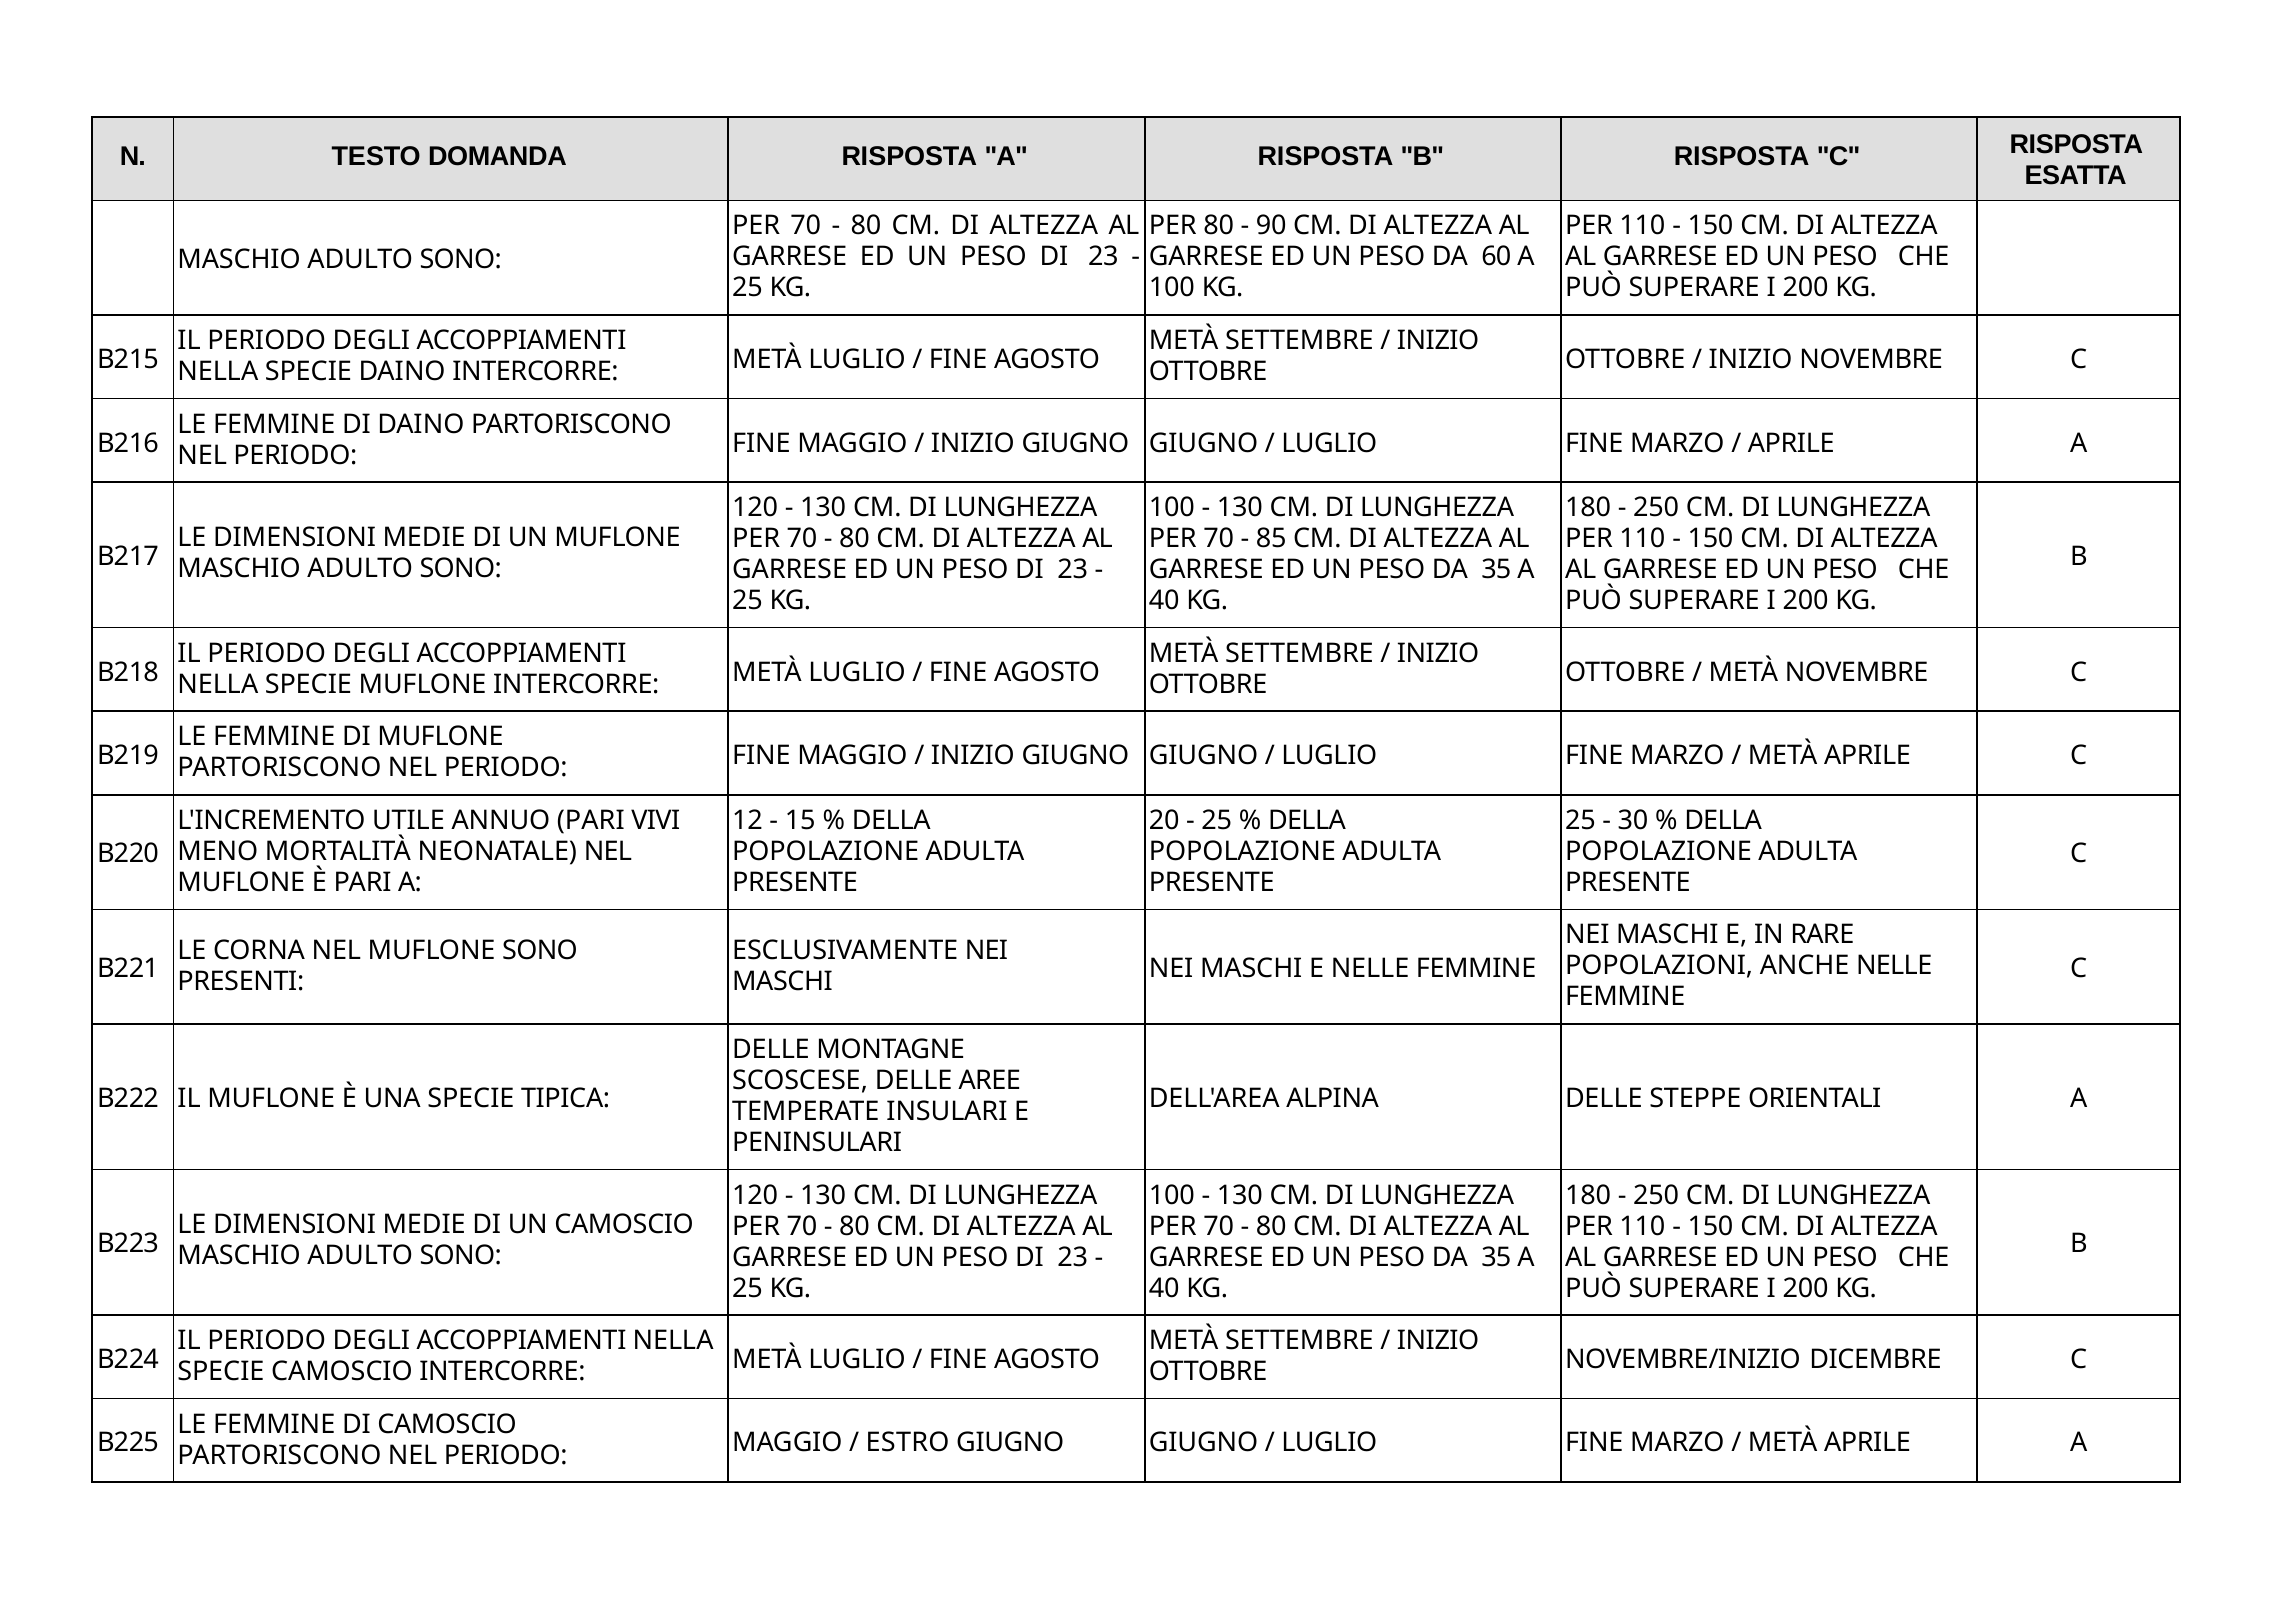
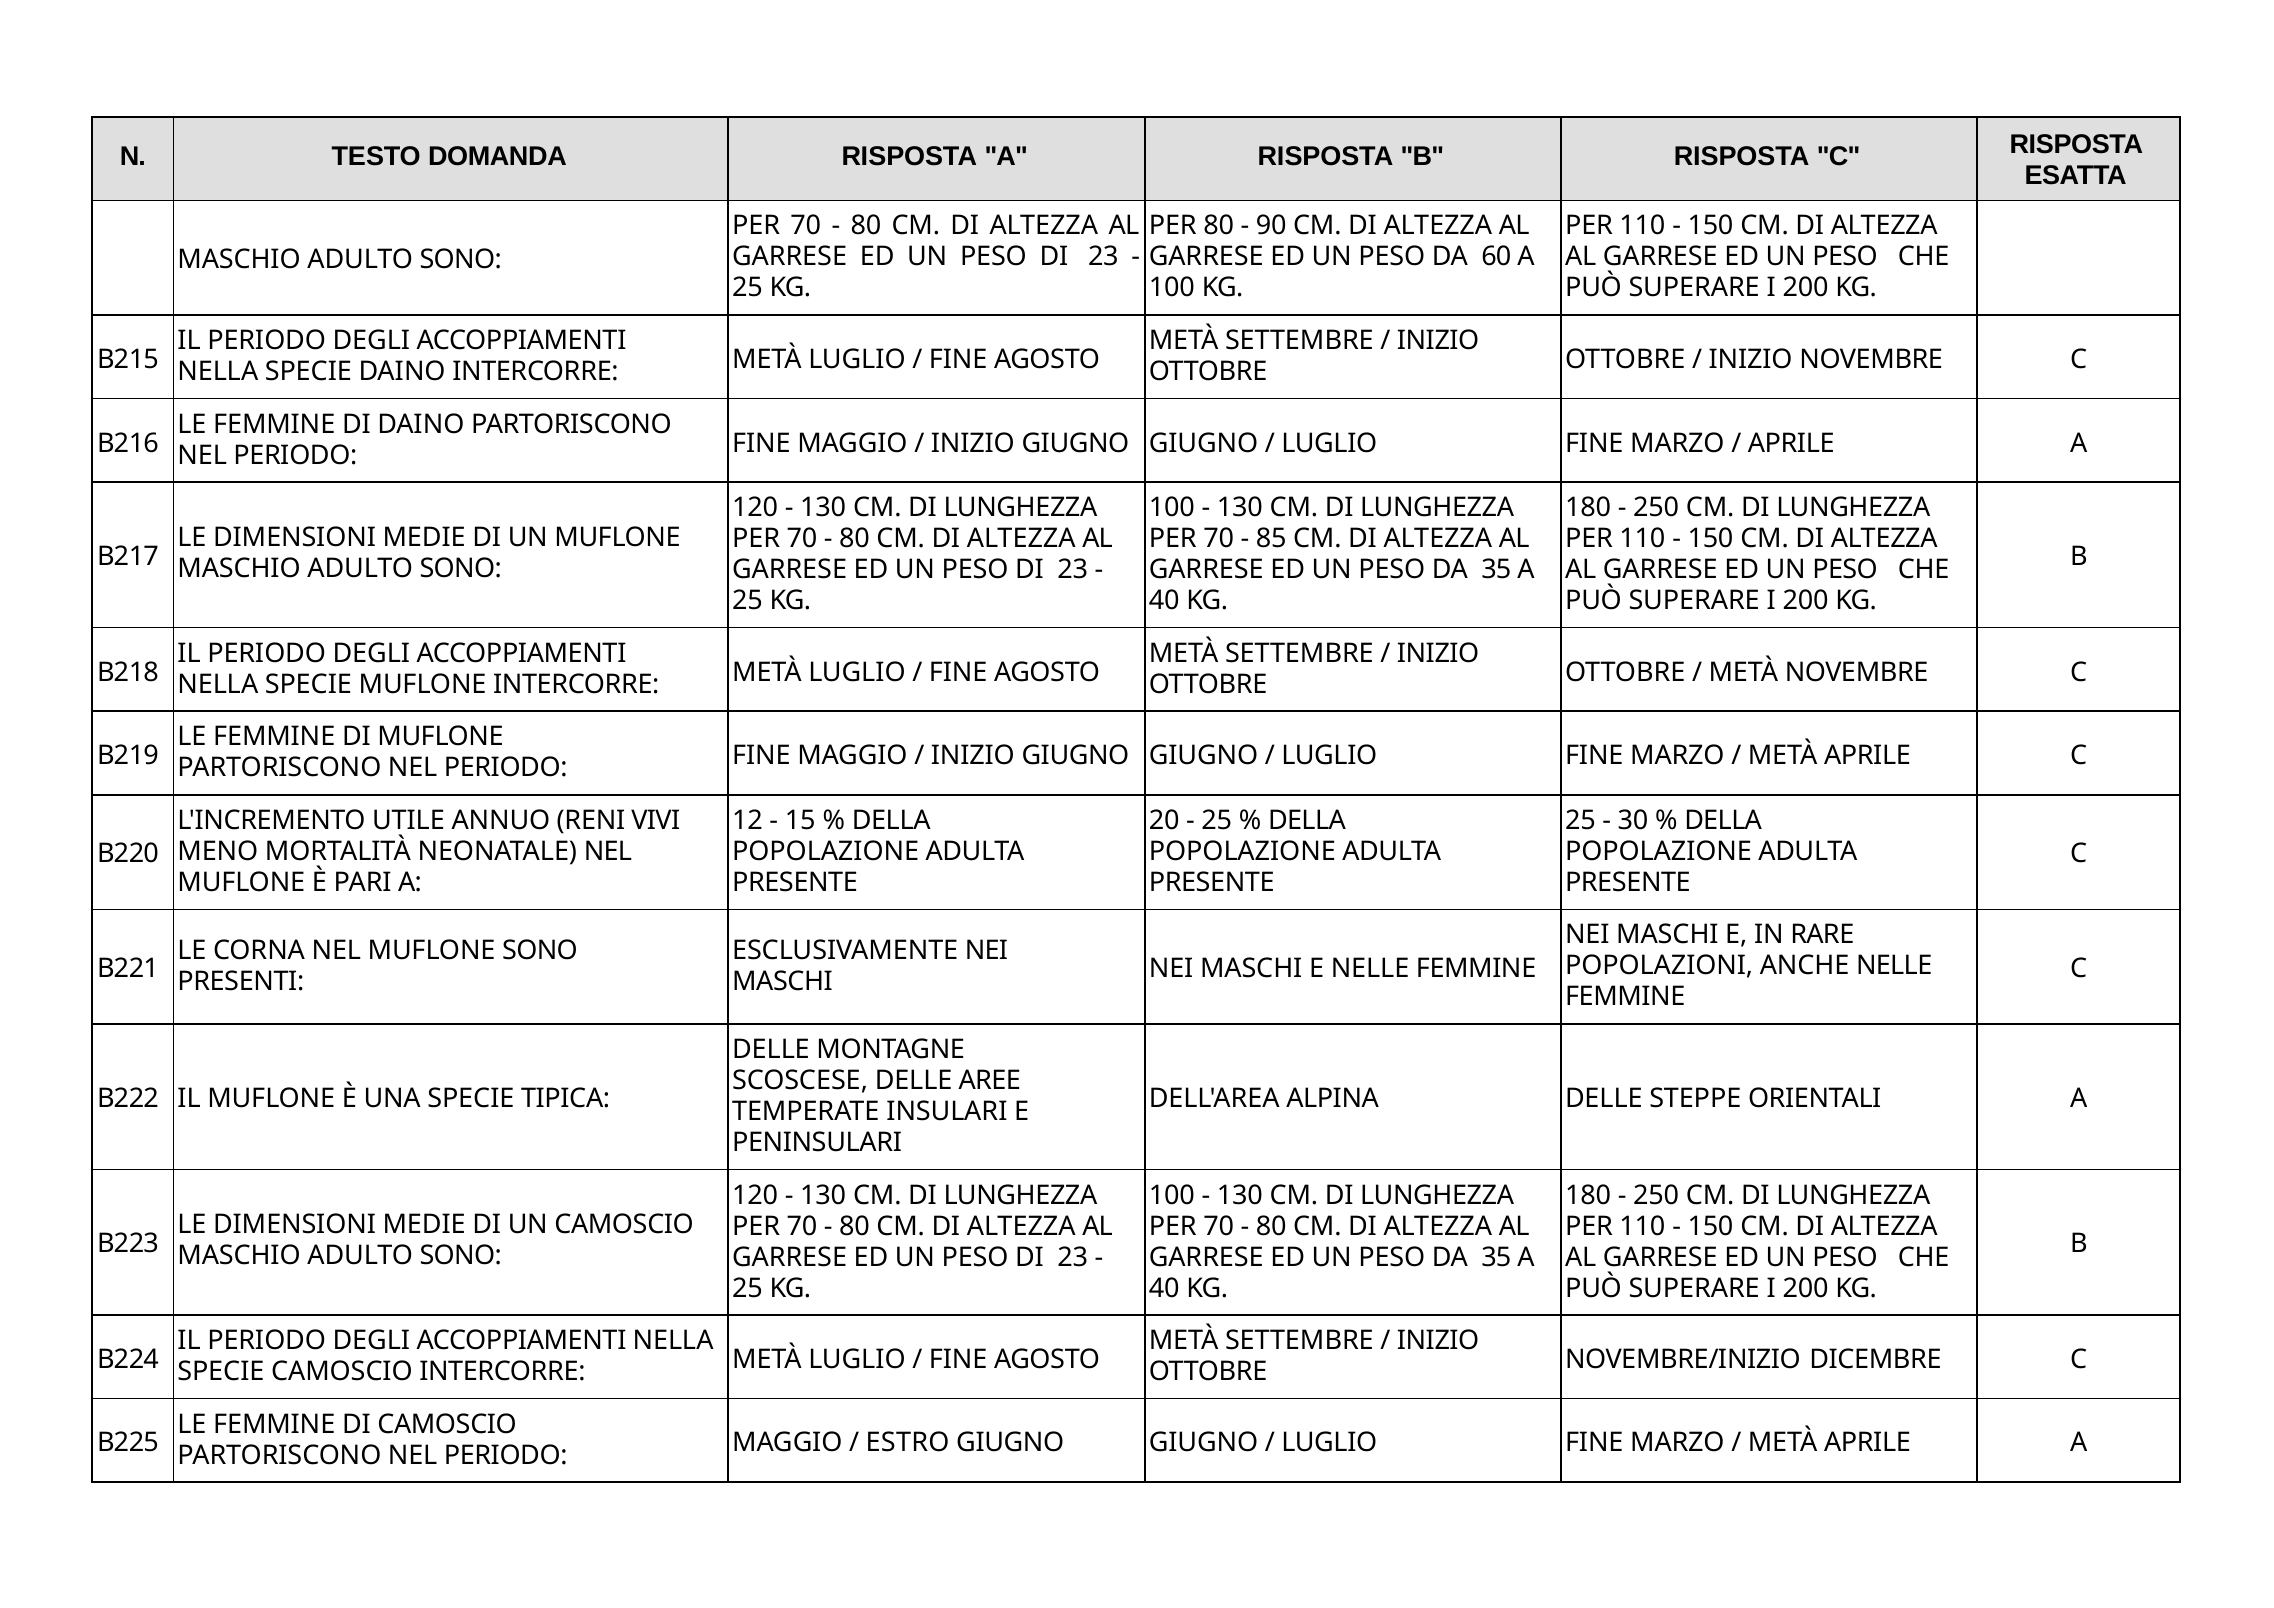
ANNUO PARI: PARI -> RENI
